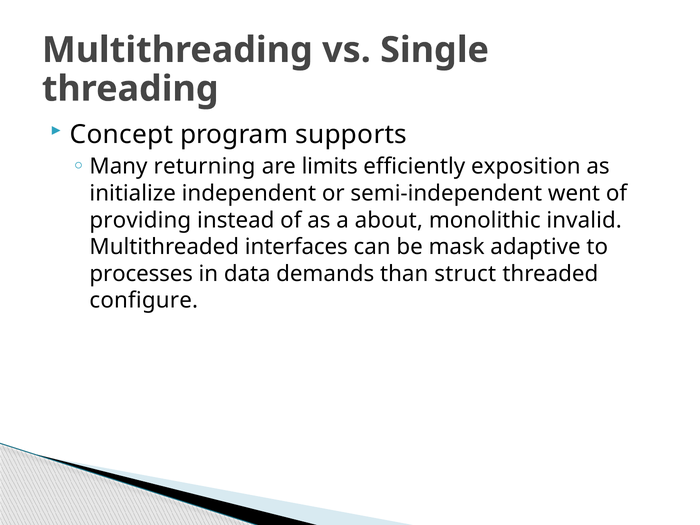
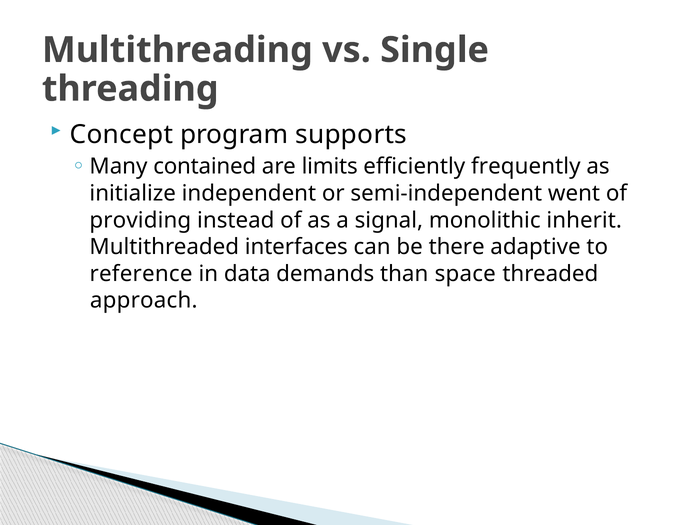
returning: returning -> contained
exposition: exposition -> frequently
about: about -> signal
invalid: invalid -> inherit
mask: mask -> there
processes: processes -> reference
struct: struct -> space
configure: configure -> approach
